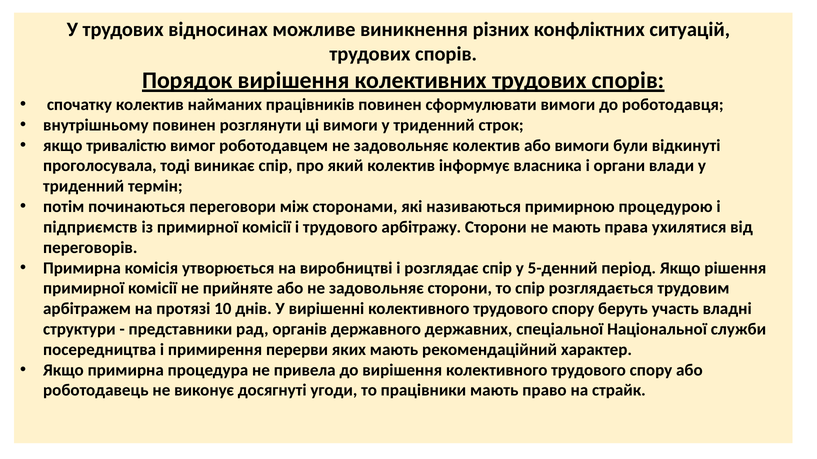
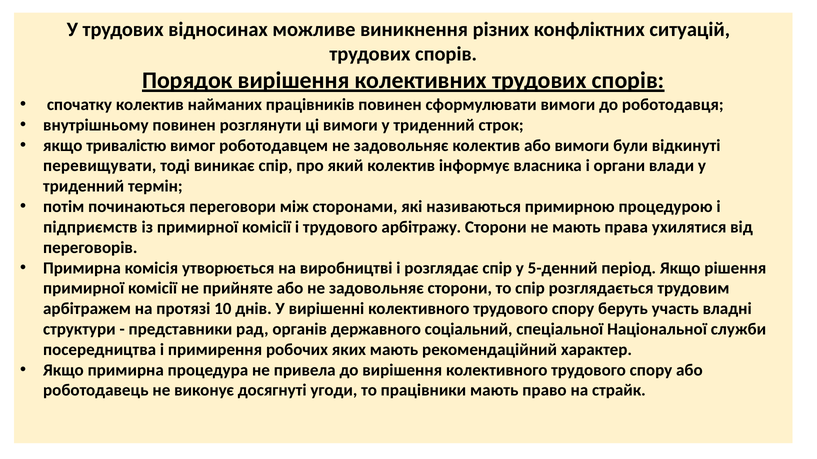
проголосувала: проголосувала -> перевищувати
державних: державних -> соціальний
перерви: перерви -> робочих
